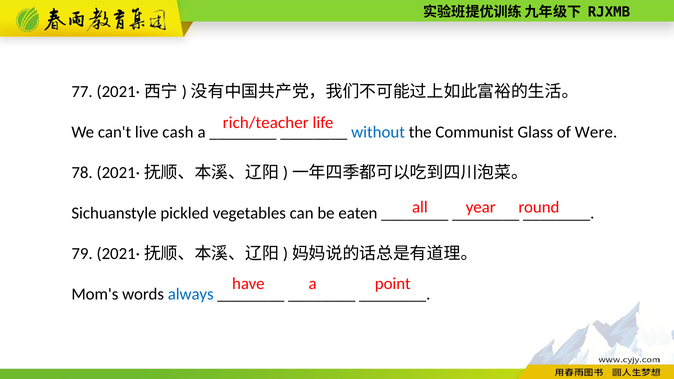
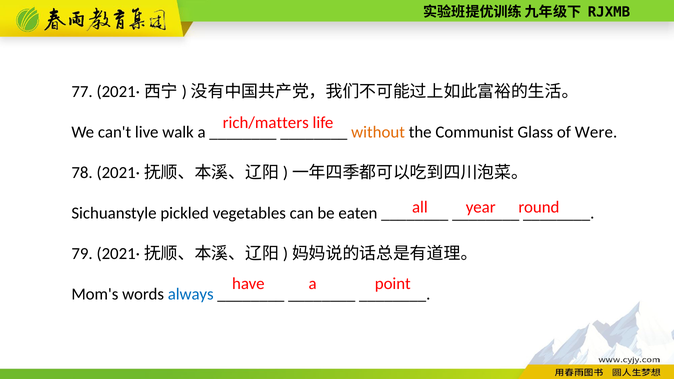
rich/teacher: rich/teacher -> rich/matters
cash: cash -> walk
without colour: blue -> orange
